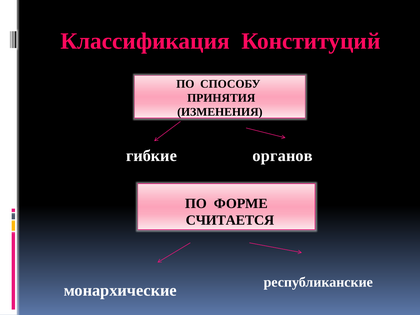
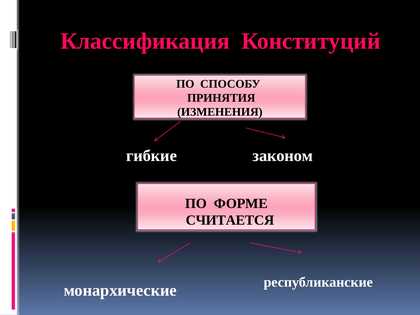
органов: органов -> законом
